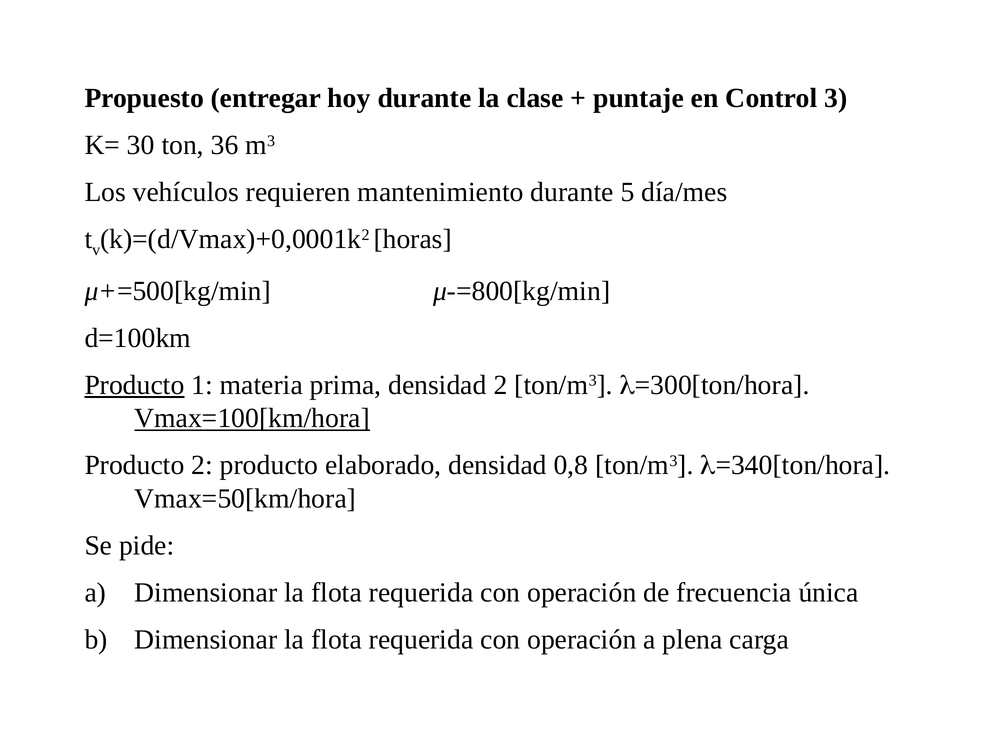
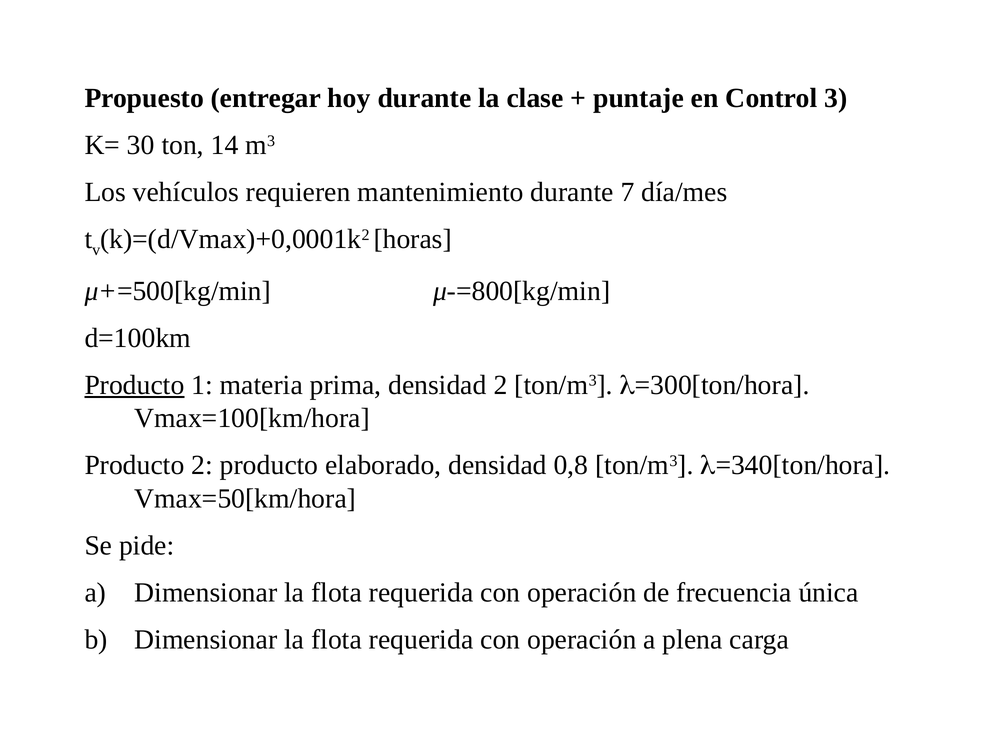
36: 36 -> 14
5: 5 -> 7
Vmax=100[km/hora underline: present -> none
